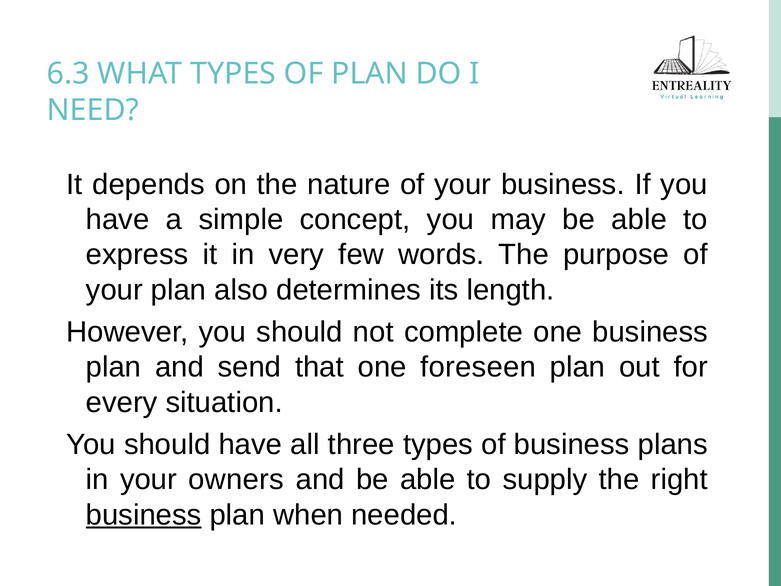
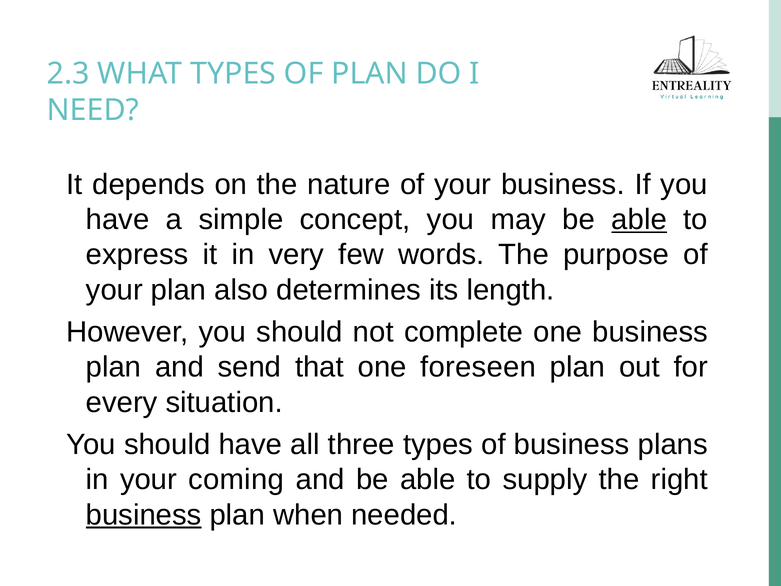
6.3: 6.3 -> 2.3
able at (639, 219) underline: none -> present
owners: owners -> coming
